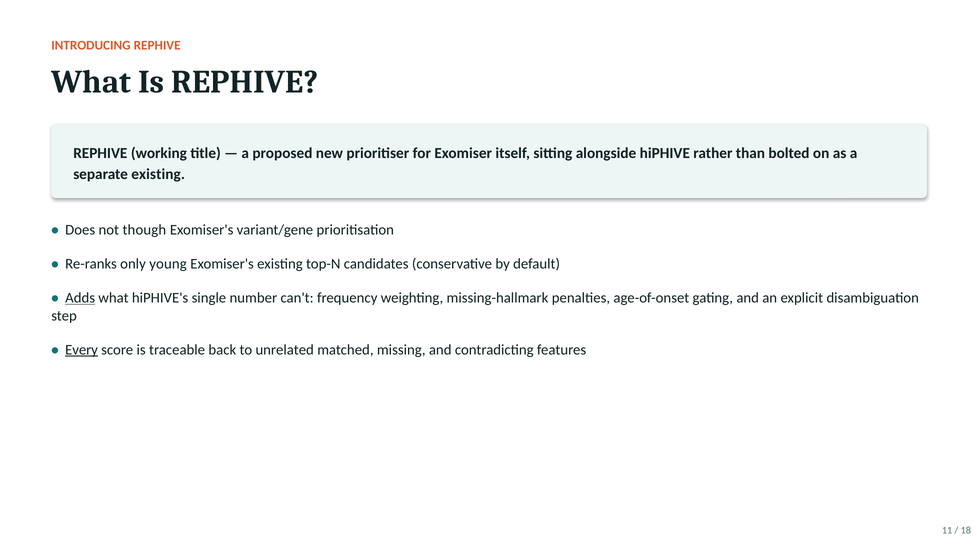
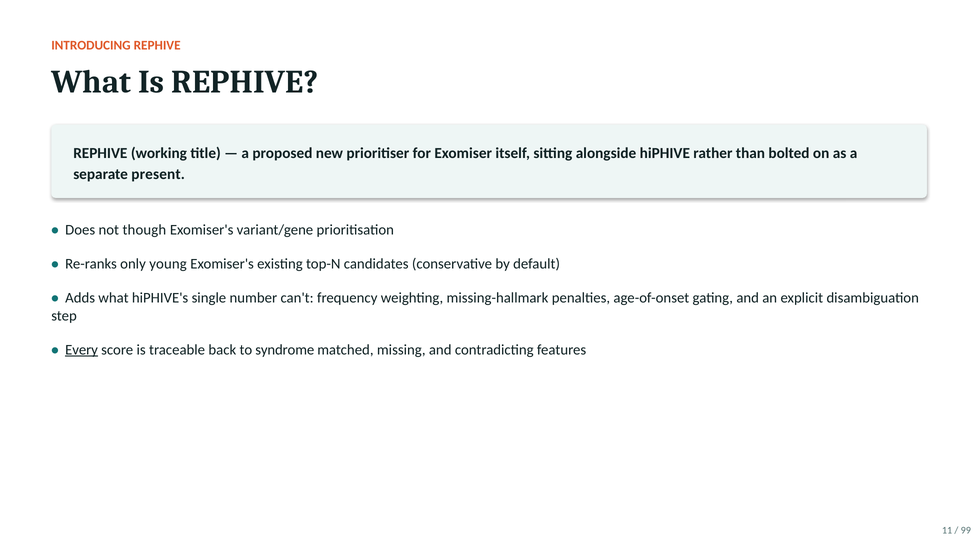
separate existing: existing -> present
Adds underline: present -> none
unrelated: unrelated -> syndrome
18: 18 -> 99
